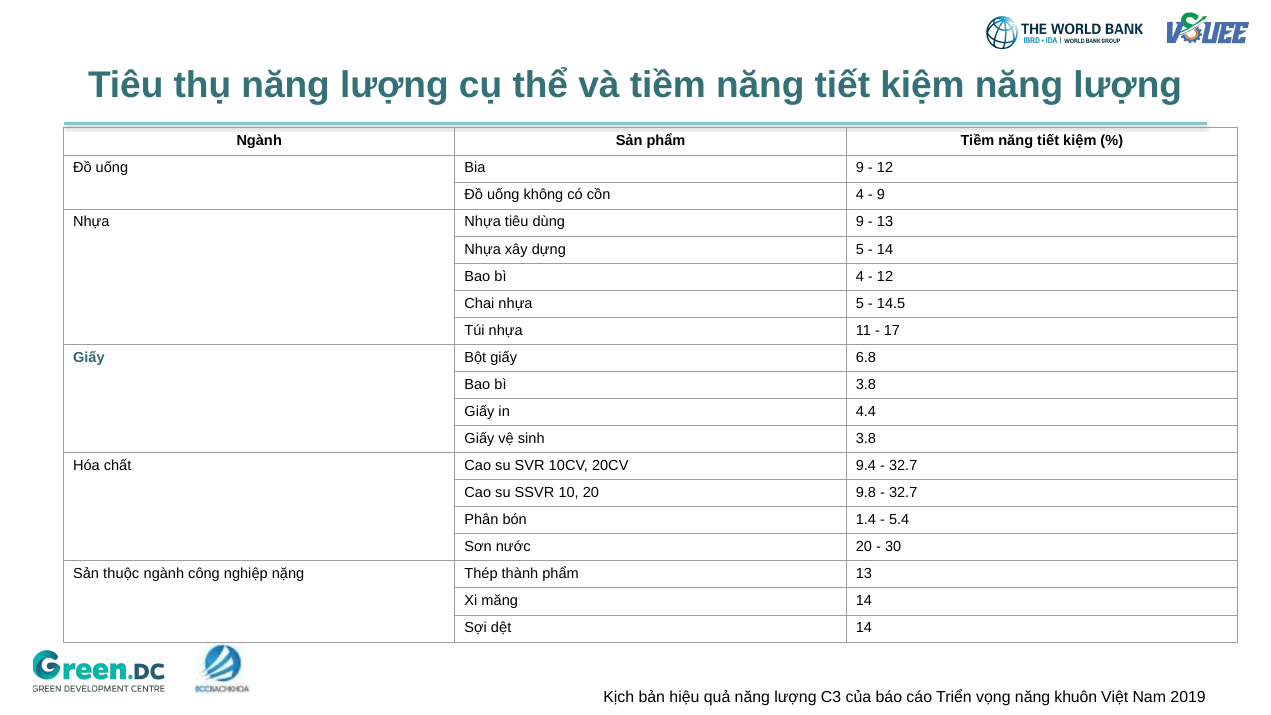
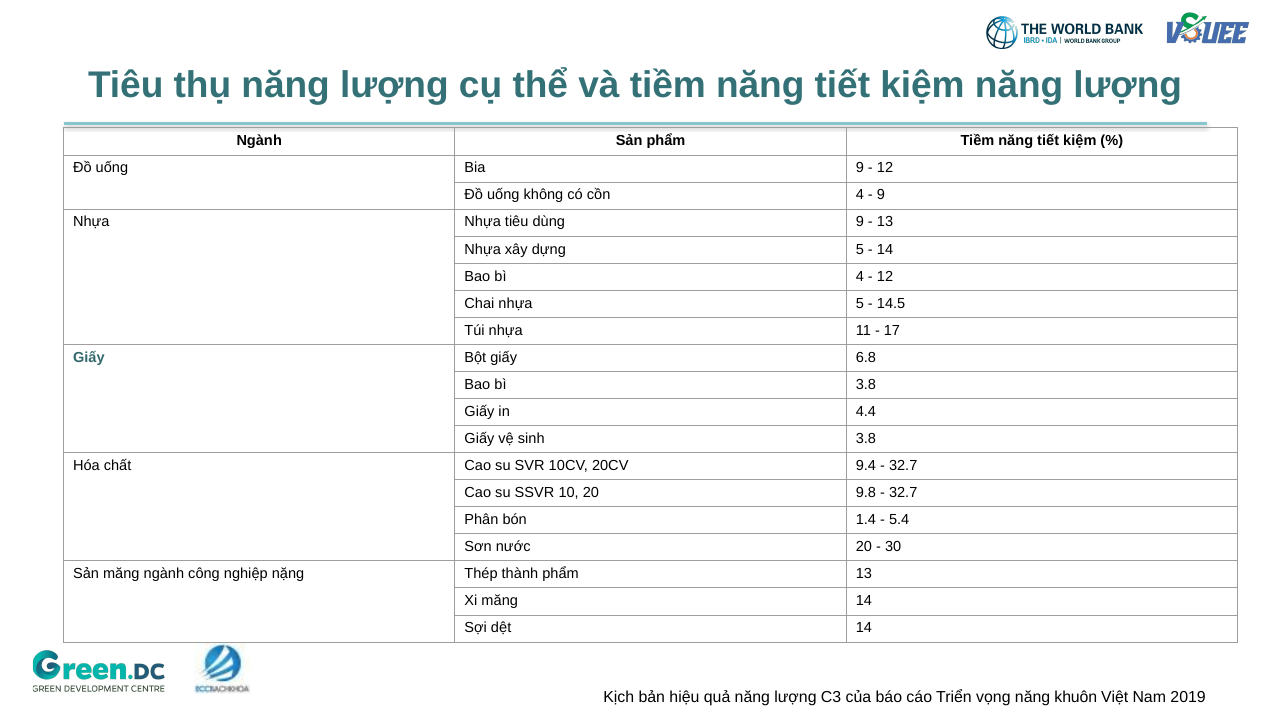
Sản thuộc: thuộc -> măng
